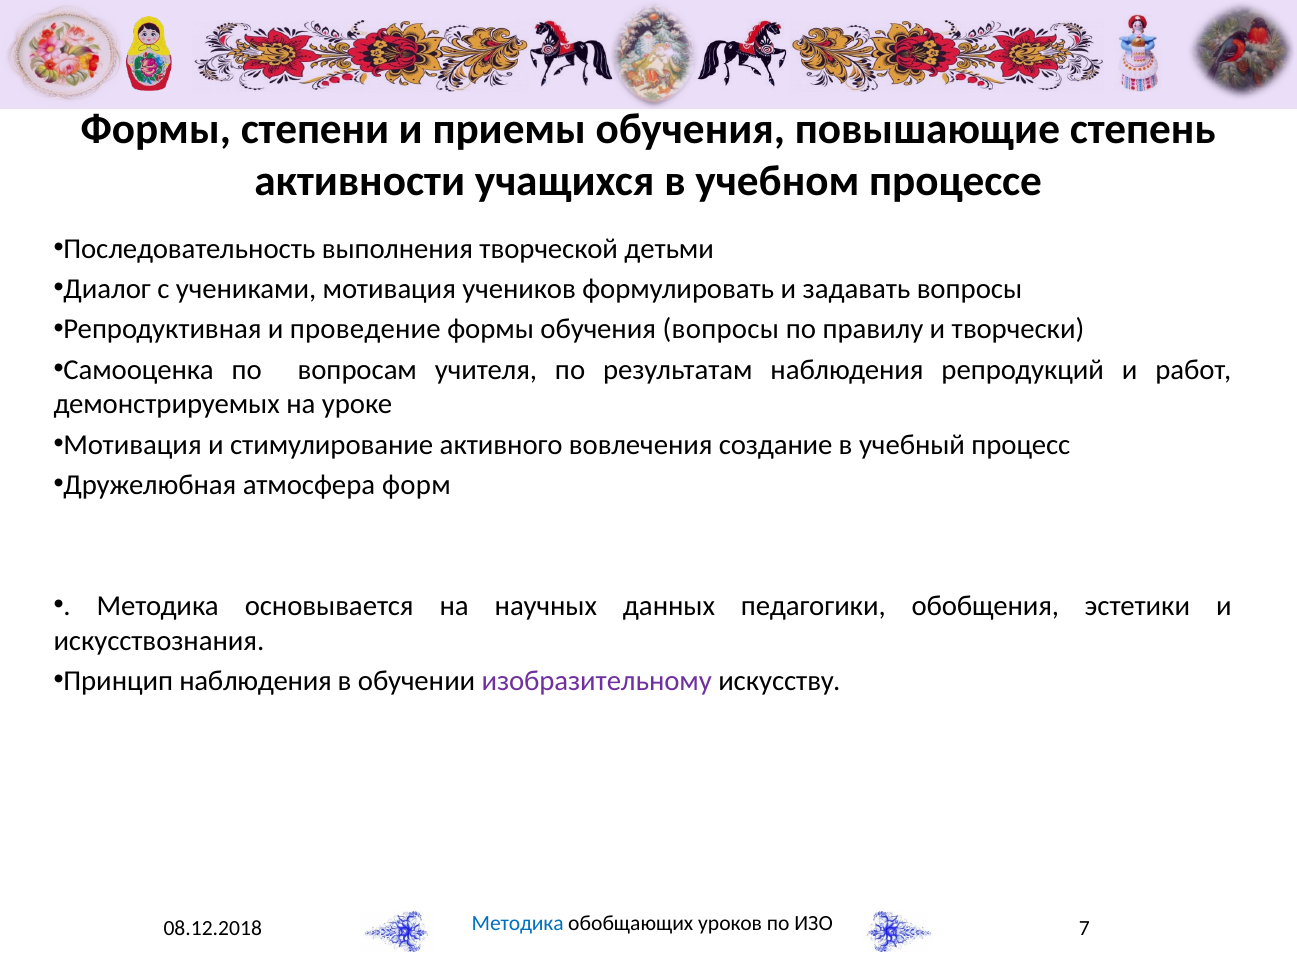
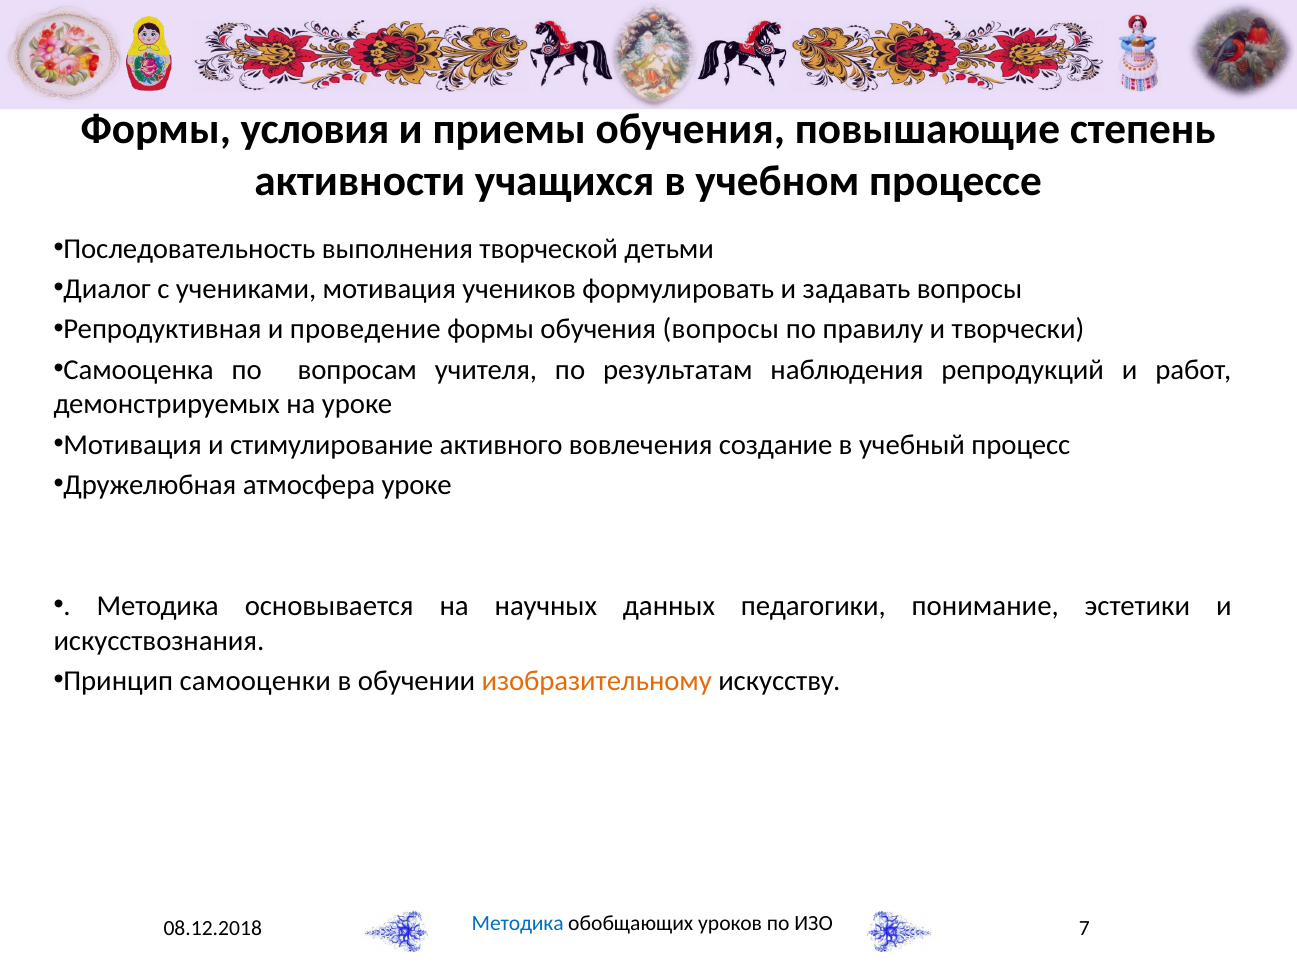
степени: степени -> условия
атмосфера форм: форм -> уроке
обобщения: обобщения -> понимание
Принцип наблюдения: наблюдения -> самооценки
изобразительному colour: purple -> orange
